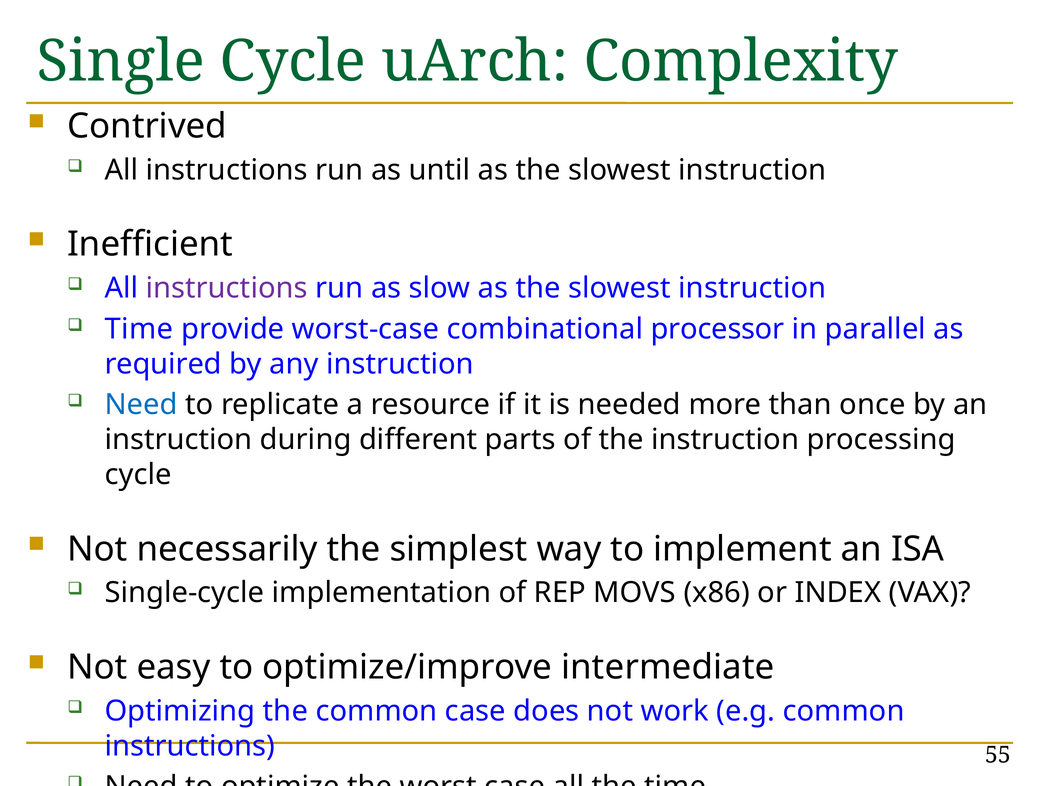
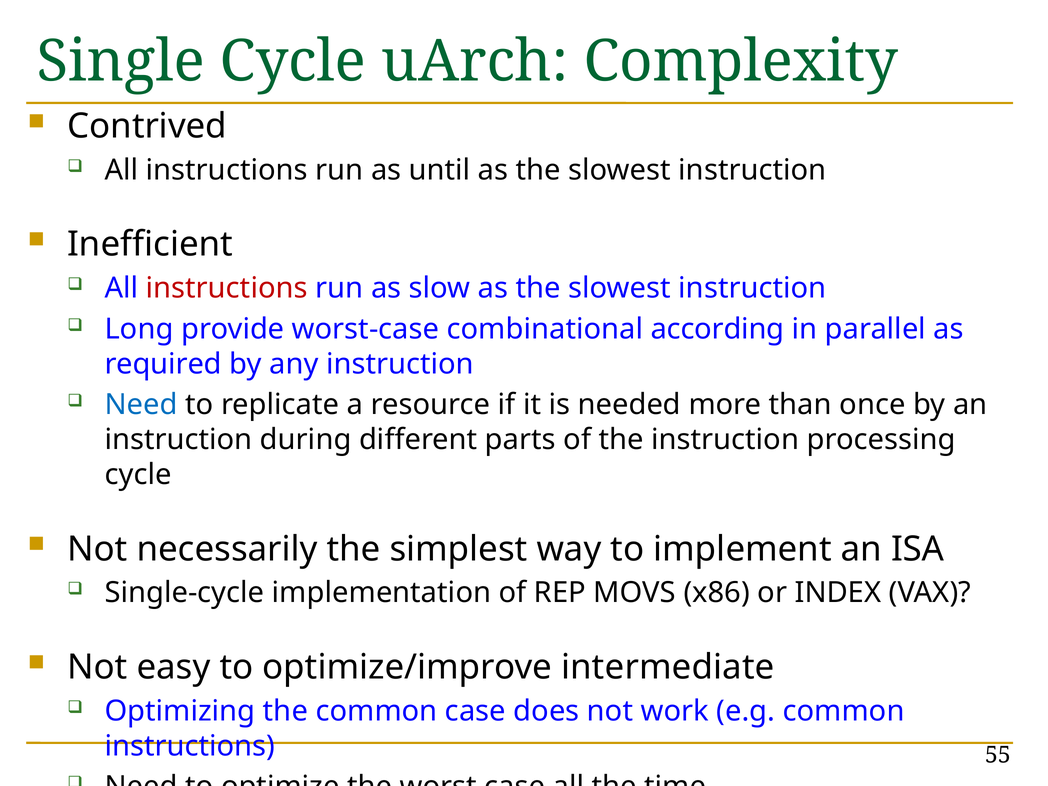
instructions at (227, 288) colour: purple -> red
Time at (139, 329): Time -> Long
processor: processor -> according
